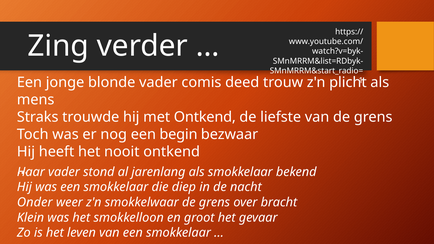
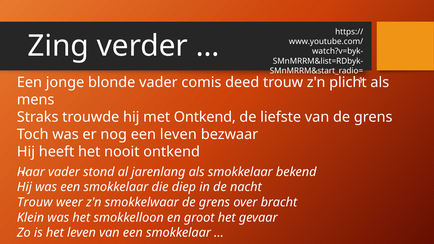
een begin: begin -> leven
Onder at (35, 202): Onder -> Trouw
